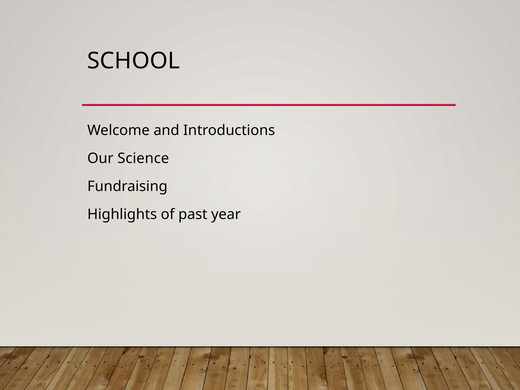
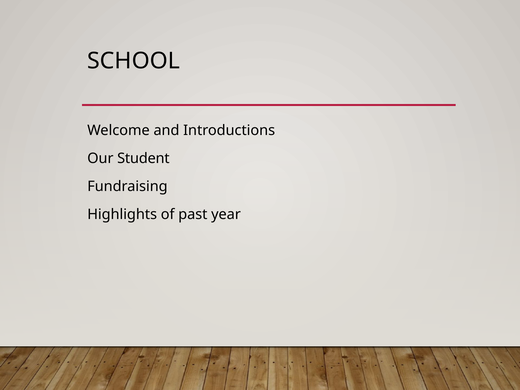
Science: Science -> Student
